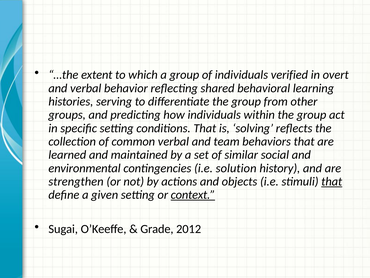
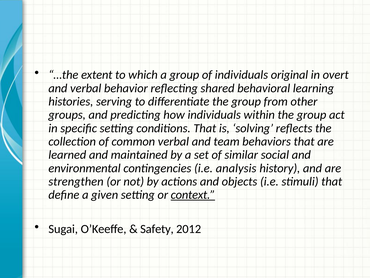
verified: verified -> original
solution: solution -> analysis
that at (332, 181) underline: present -> none
Grade: Grade -> Safety
